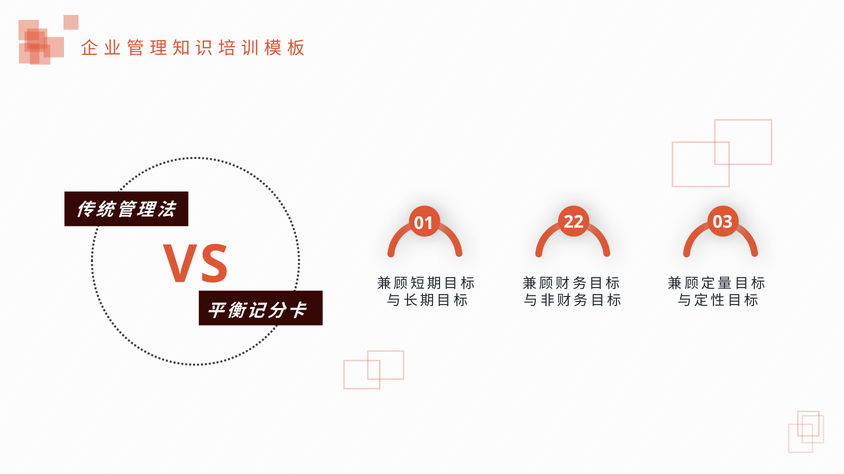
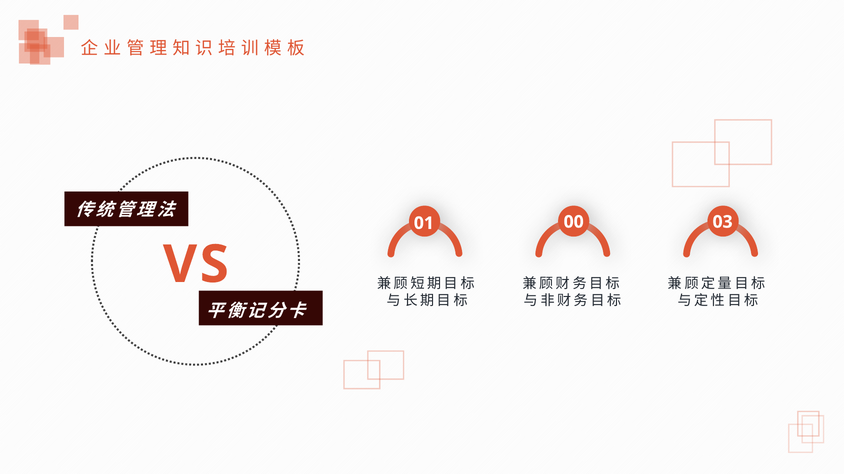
22: 22 -> 00
